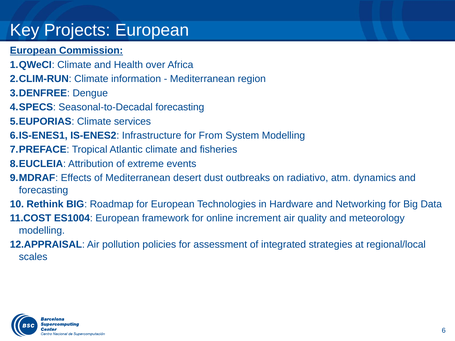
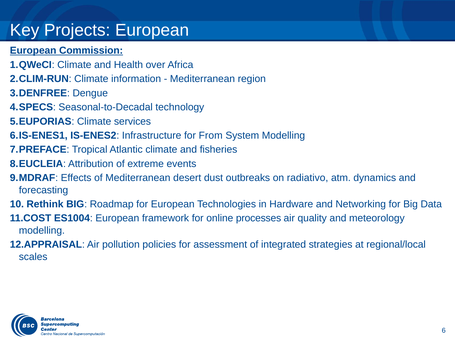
Seasonal-to-Decadal forecasting: forecasting -> technology
increment: increment -> processes
